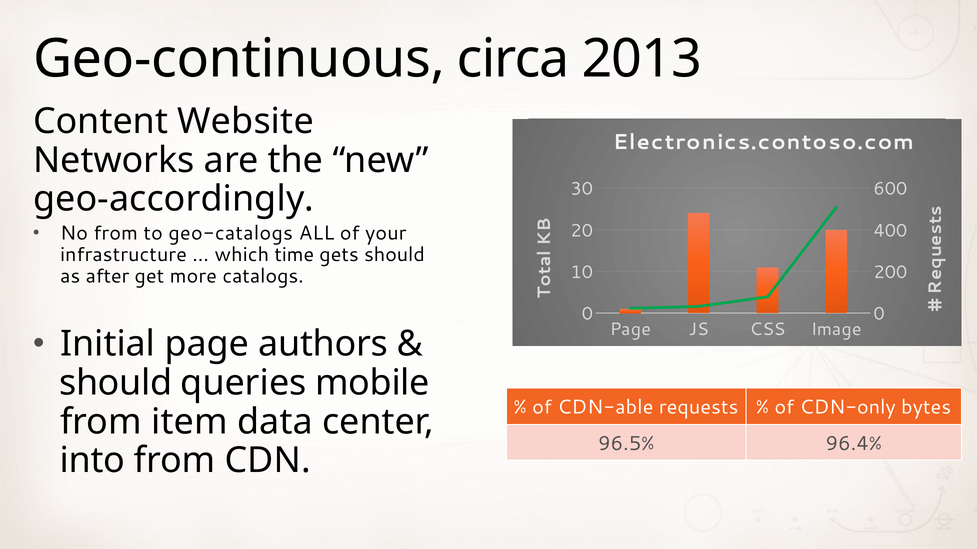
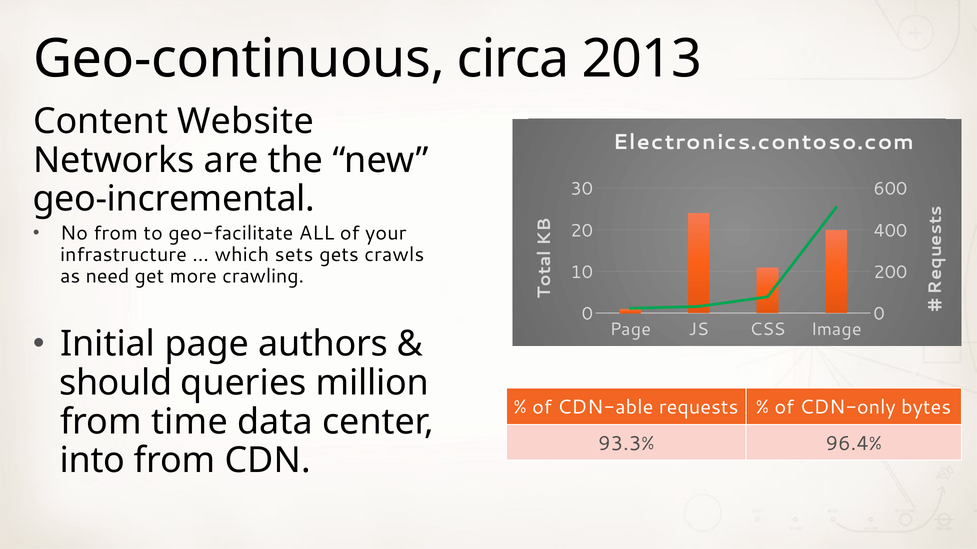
geo-accordingly: geo-accordingly -> geo-incremental
geo-catalogs: geo-catalogs -> geo-facilitate
time: time -> sets
gets should: should -> crawls
after: after -> need
catalogs: catalogs -> crawling
mobile: mobile -> million
item: item -> time
96.5%: 96.5% -> 93.3%
